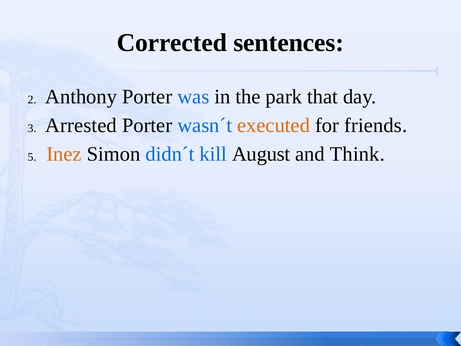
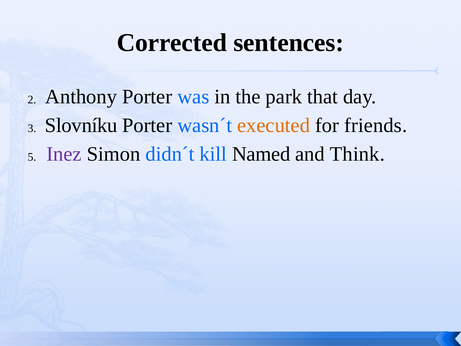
Arrested: Arrested -> Slovníku
Inez colour: orange -> purple
August: August -> Named
